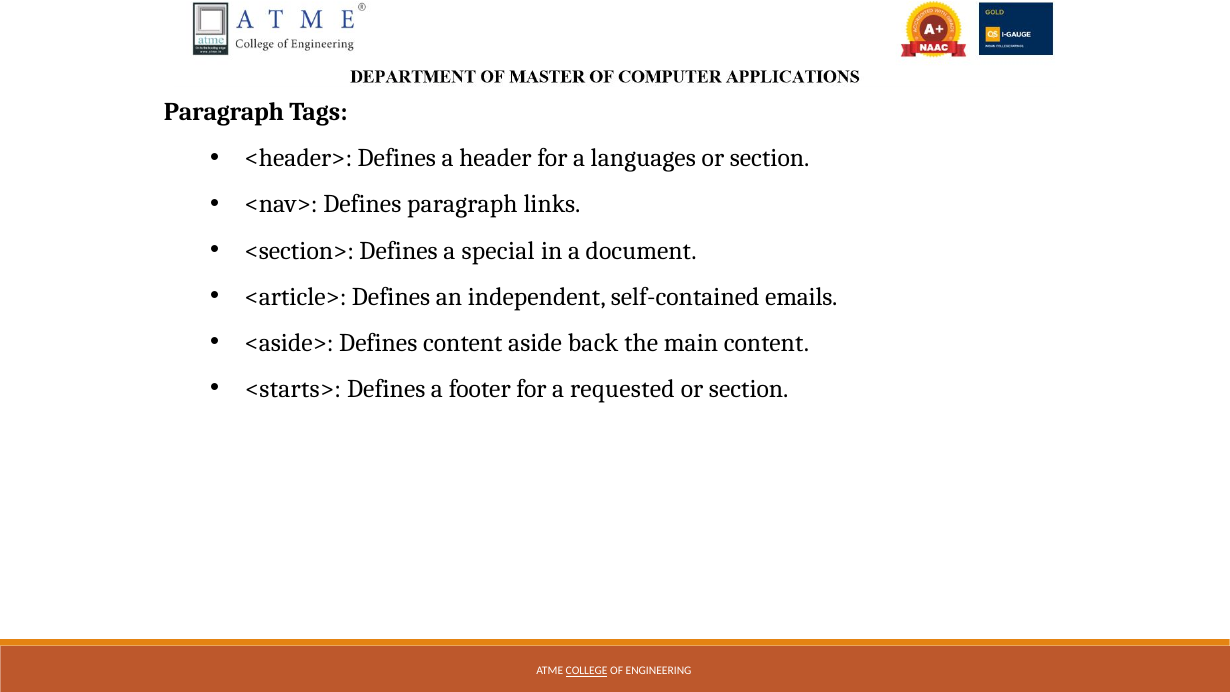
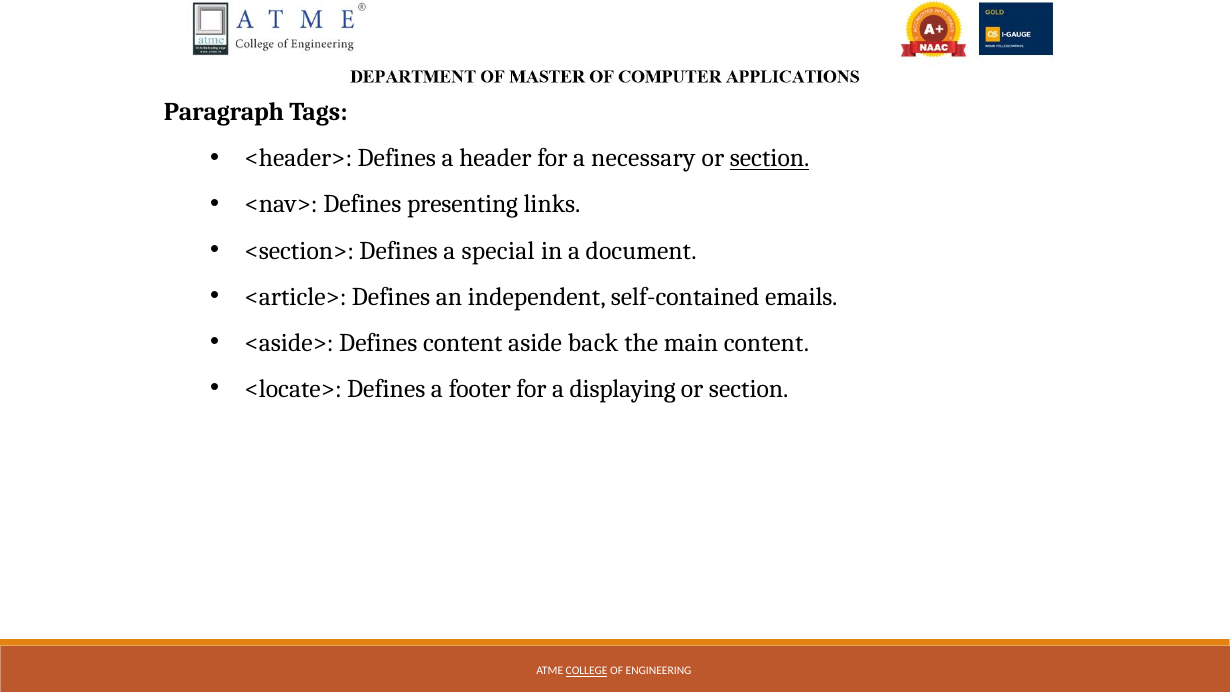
languages: languages -> necessary
section at (770, 158) underline: none -> present
Defines paragraph: paragraph -> presenting
<starts>: <starts> -> <locate>
requested: requested -> displaying
